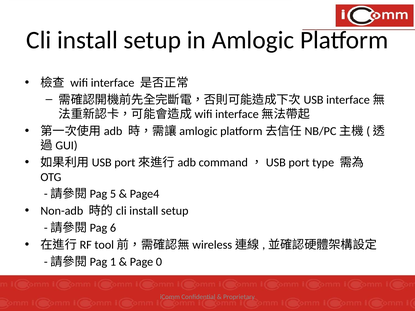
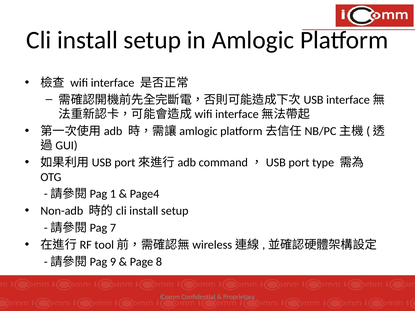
5: 5 -> 1
6: 6 -> 7
1: 1 -> 9
0: 0 -> 8
